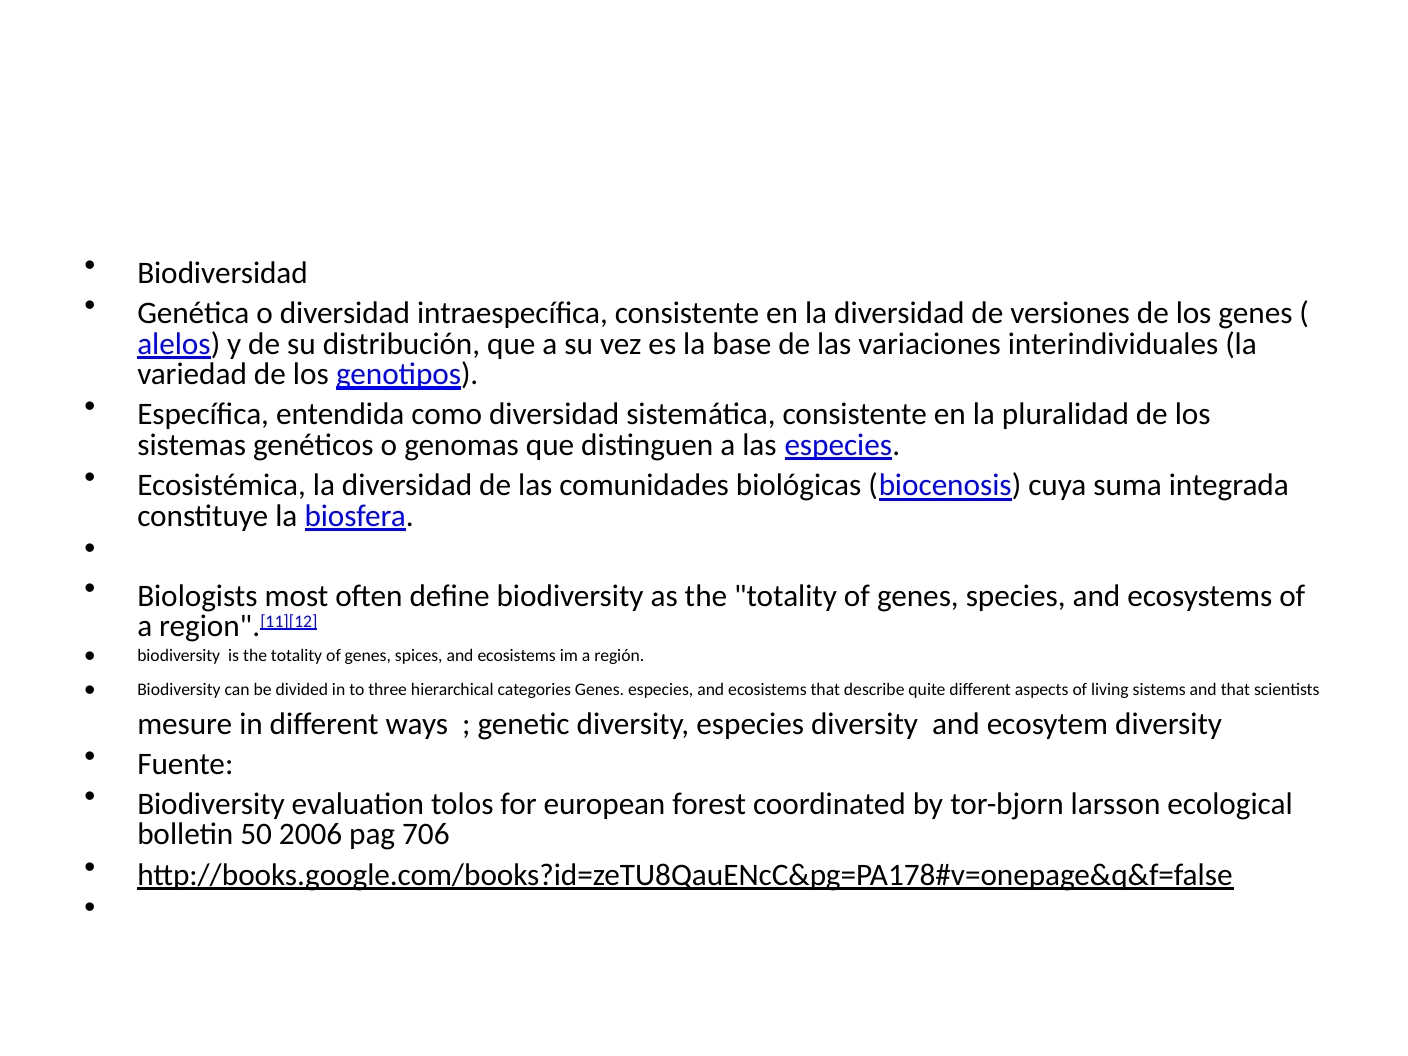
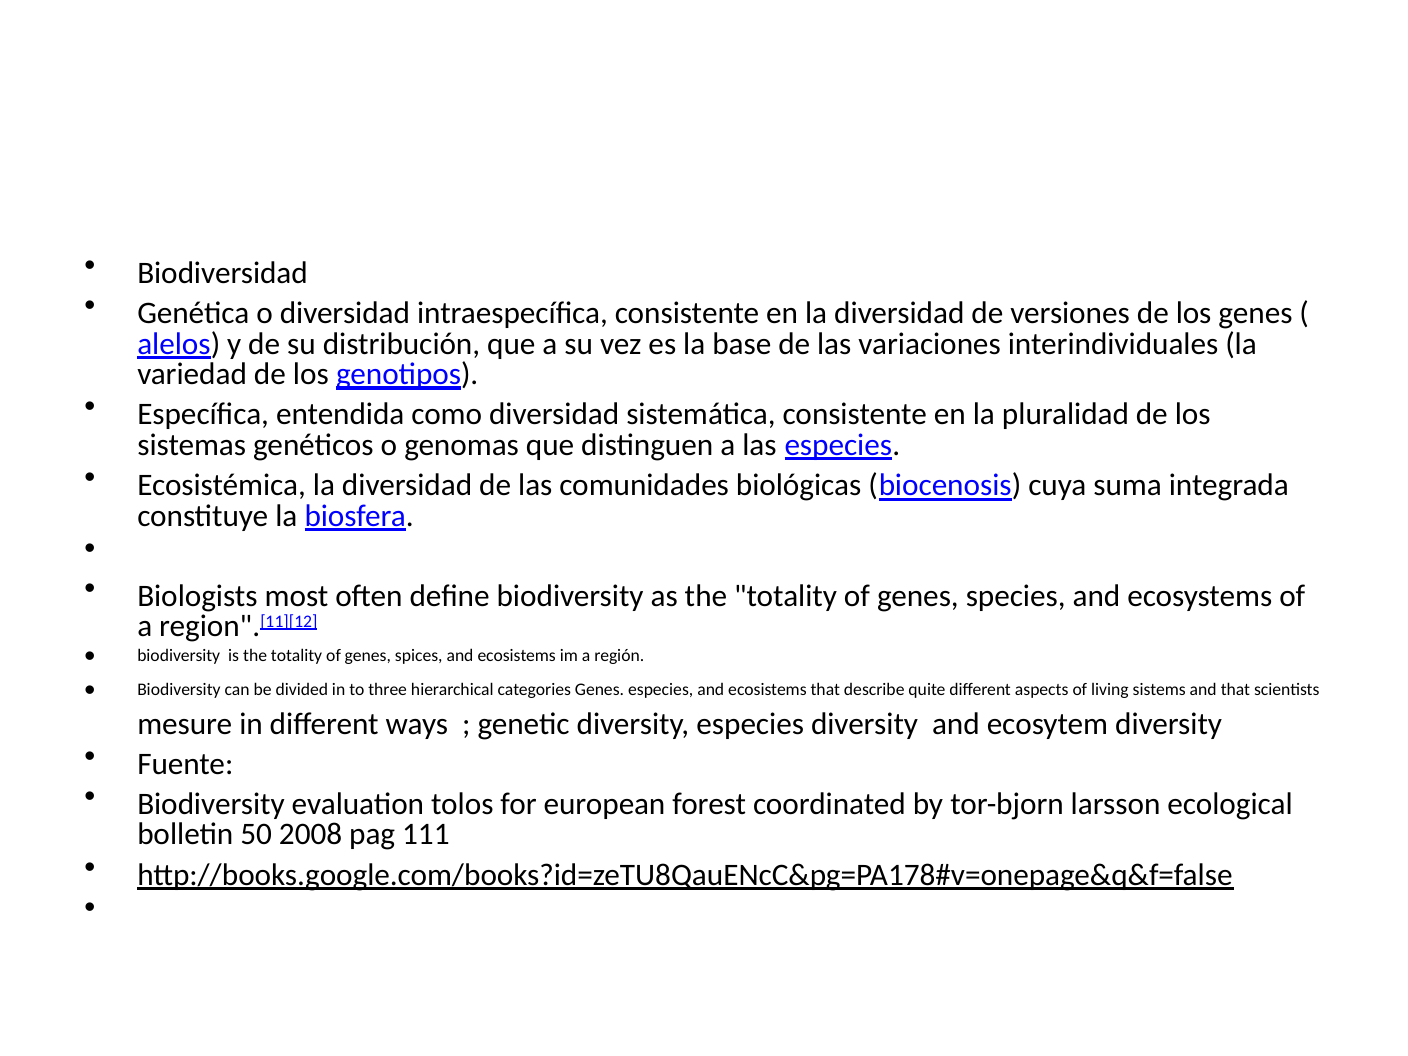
2006: 2006 -> 2008
706: 706 -> 111
